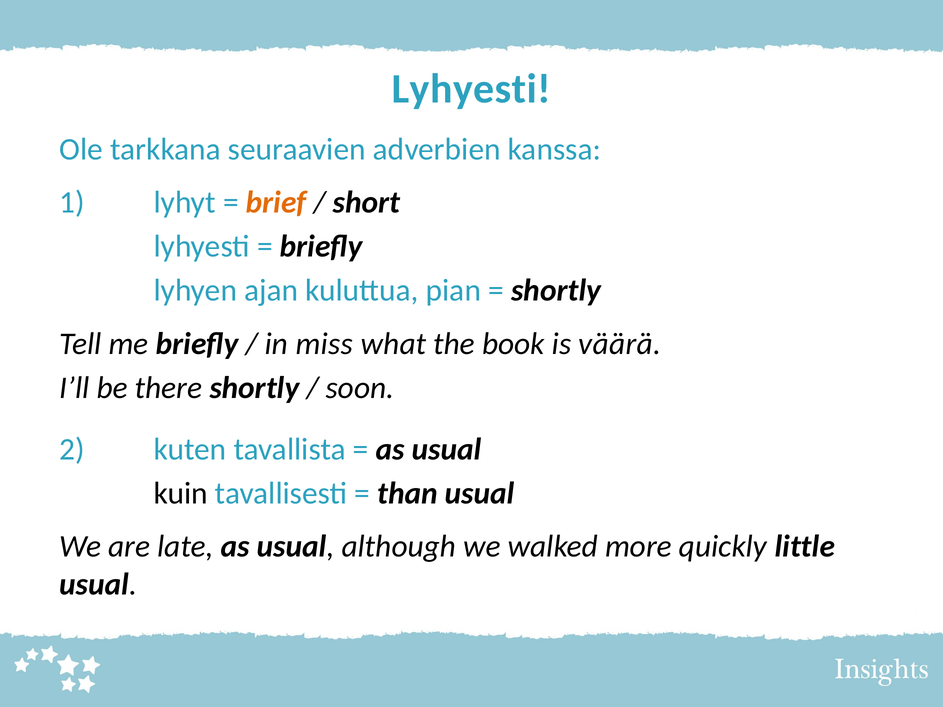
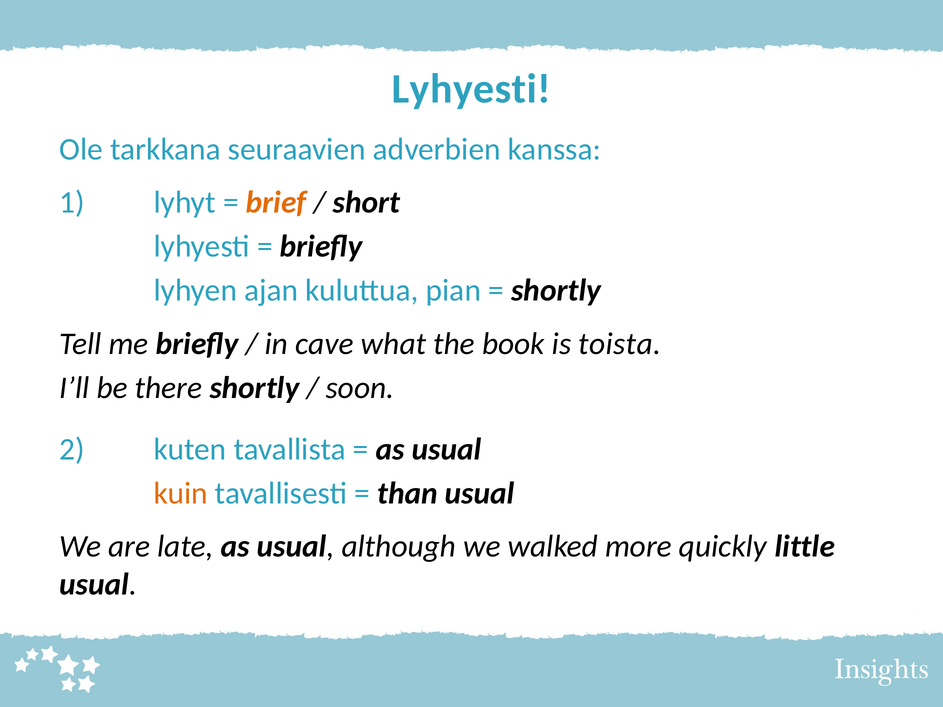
miss: miss -> cave
väärä: väärä -> toista
kuin colour: black -> orange
